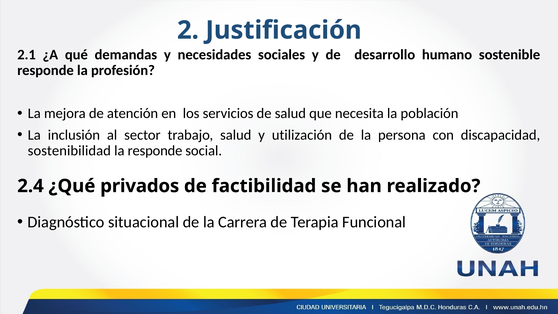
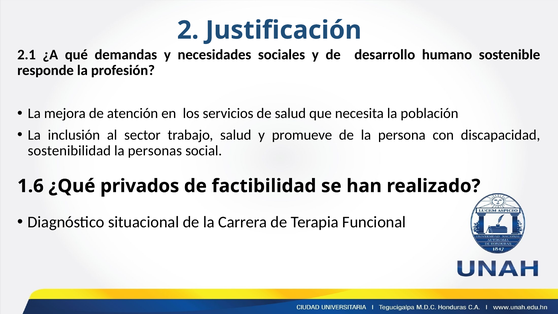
utilización: utilización -> promueve
la responde: responde -> personas
2.4: 2.4 -> 1.6
